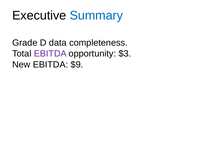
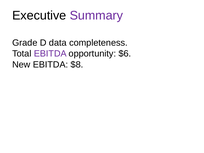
Summary colour: blue -> purple
$3: $3 -> $6
$9: $9 -> $8
